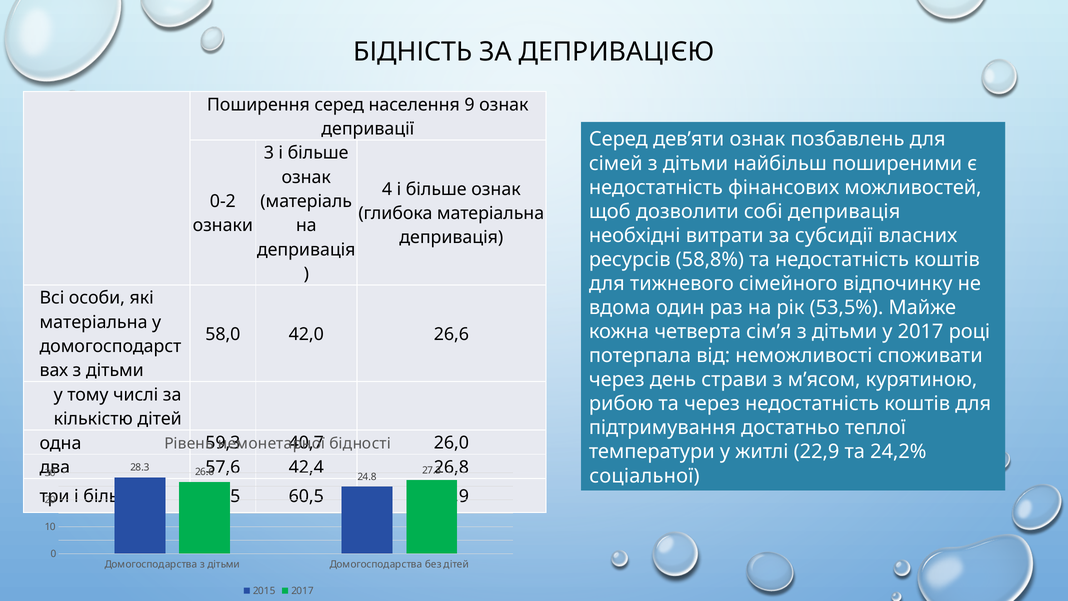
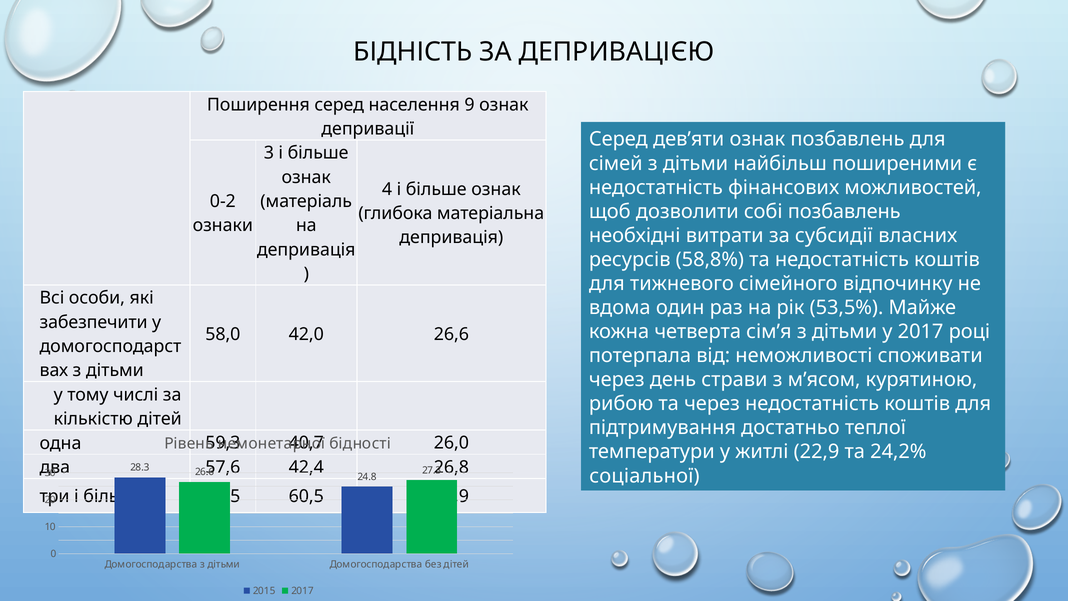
собі депривація: депривація -> позбавлень
матеріальна at (94, 322): матеріальна -> забезпечити
